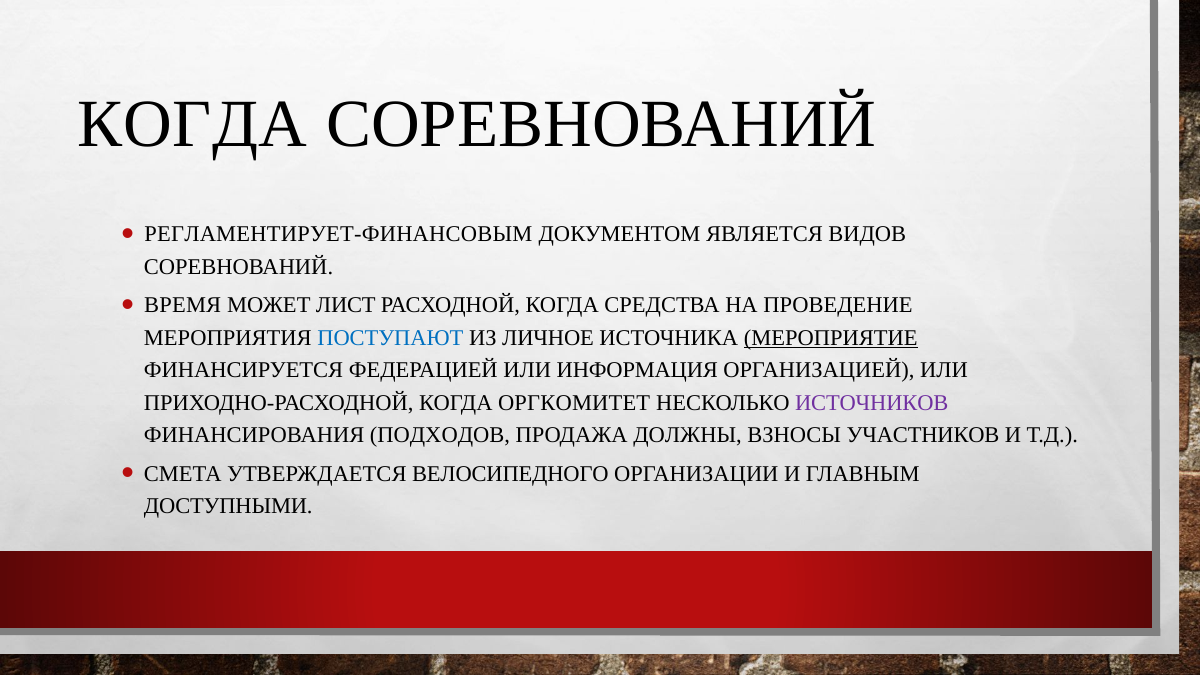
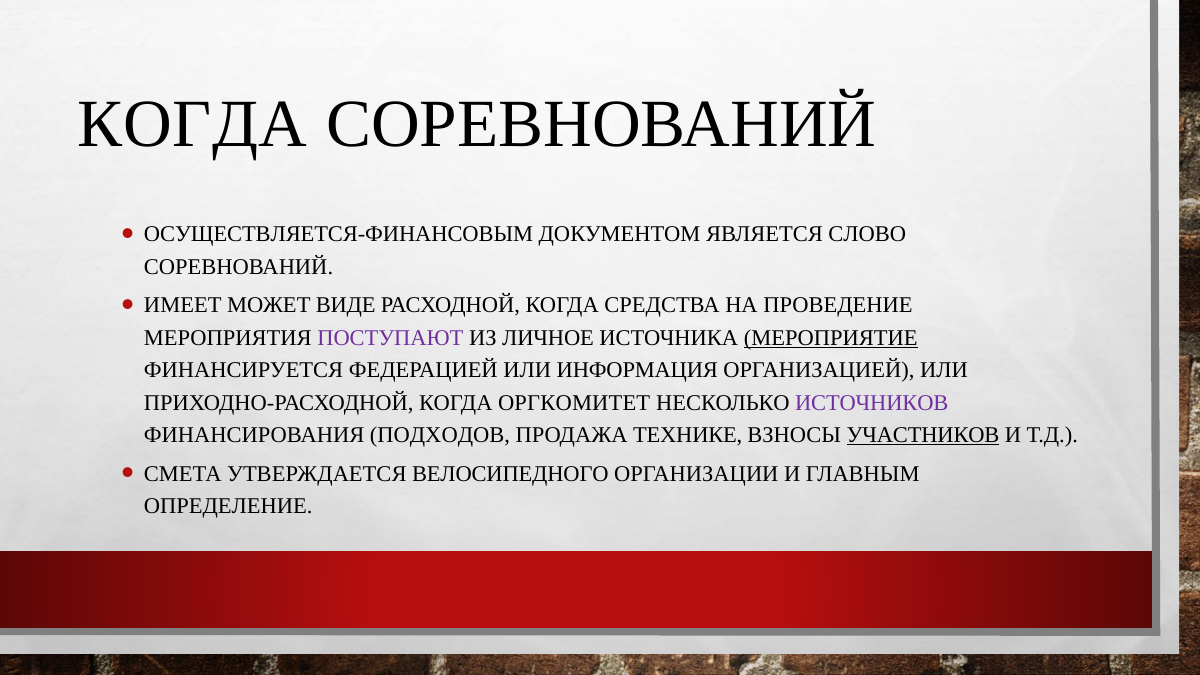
РЕГЛАМЕНТИРУЕТ-ФИНАНСОВЫМ: РЕГЛАМЕНТИРУЕТ-ФИНАНСОВЫМ -> ОСУЩЕСТВЛЯЕТСЯ-ФИНАНСОВЫМ
ВИДОВ: ВИДОВ -> СЛОВО
ВРЕМЯ: ВРЕМЯ -> ИМЕЕТ
ЛИСТ: ЛИСТ -> ВИДЕ
ПОСТУПАЮТ colour: blue -> purple
ДОЛЖНЫ: ДОЛЖНЫ -> ТЕХНИКЕ
УЧАСТНИКОВ underline: none -> present
ДОСТУПНЫМИ: ДОСТУПНЫМИ -> ОПРЕДЕЛЕНИЕ
